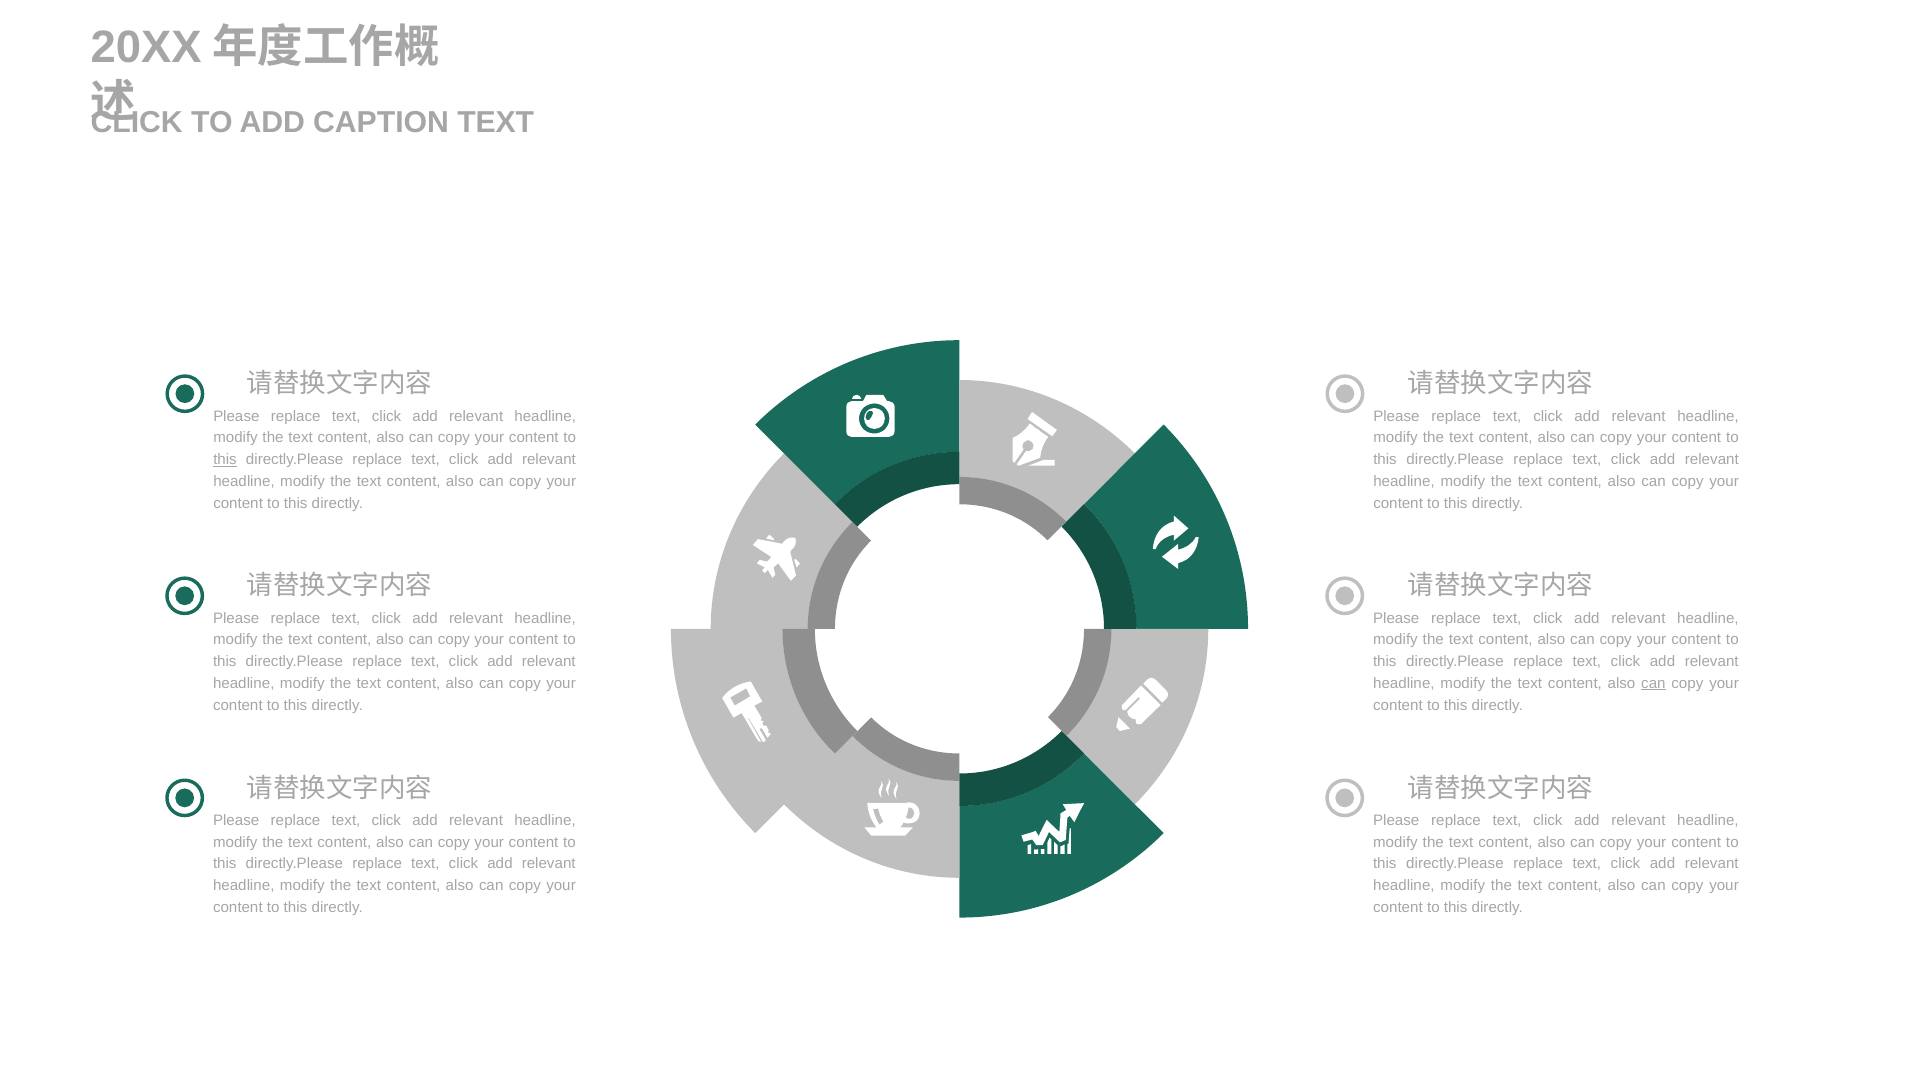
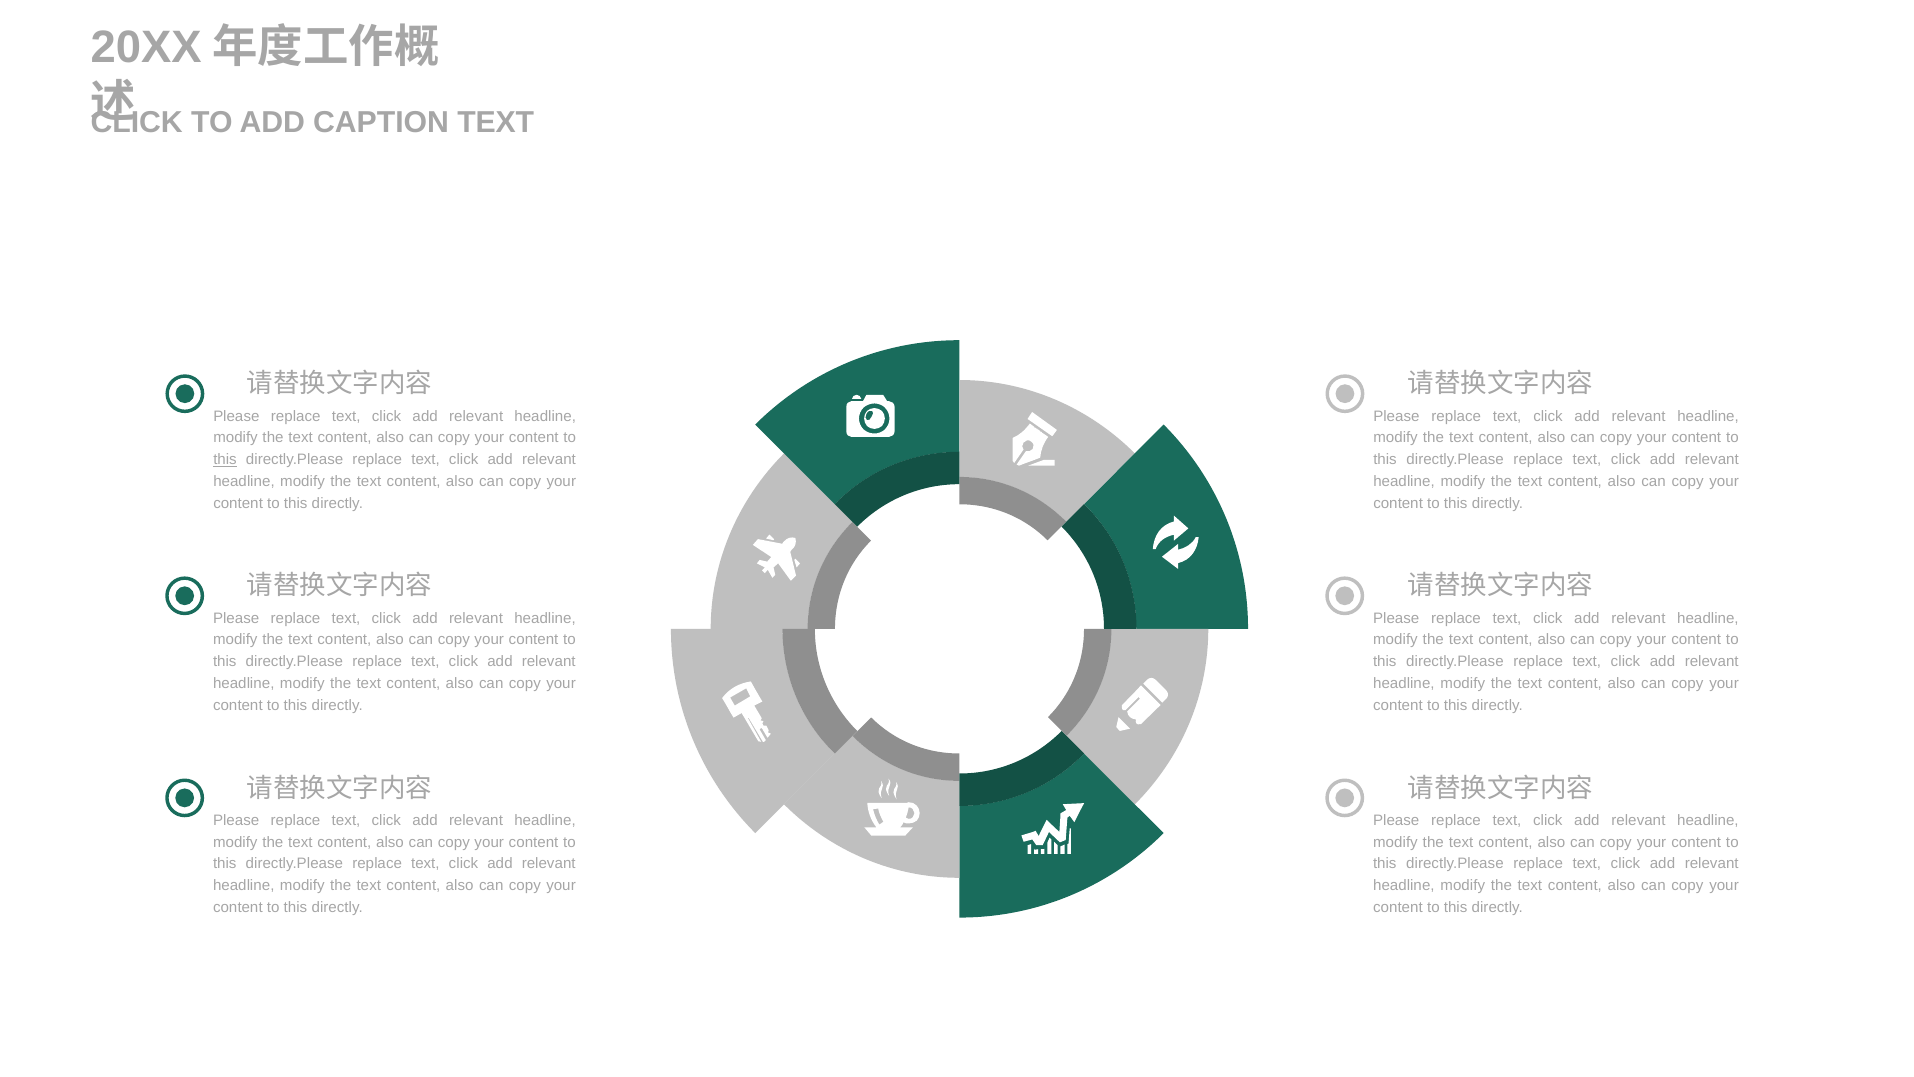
can at (1653, 683) underline: present -> none
